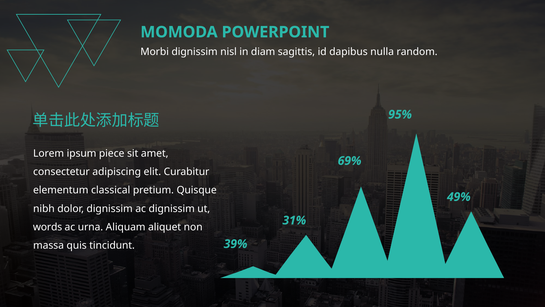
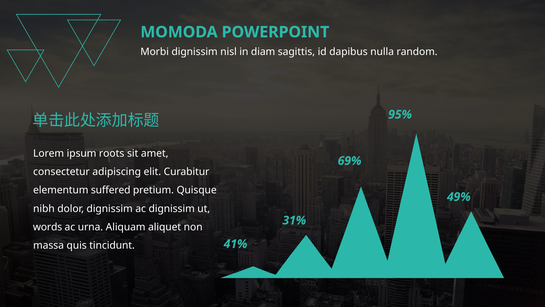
piece: piece -> roots
classical: classical -> suffered
39%: 39% -> 41%
